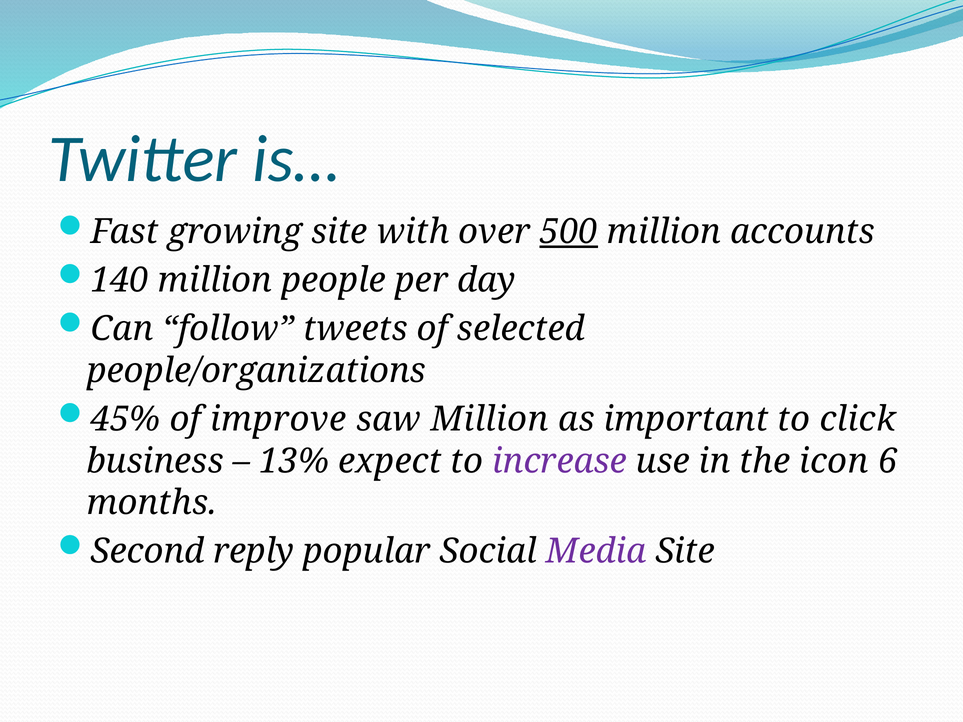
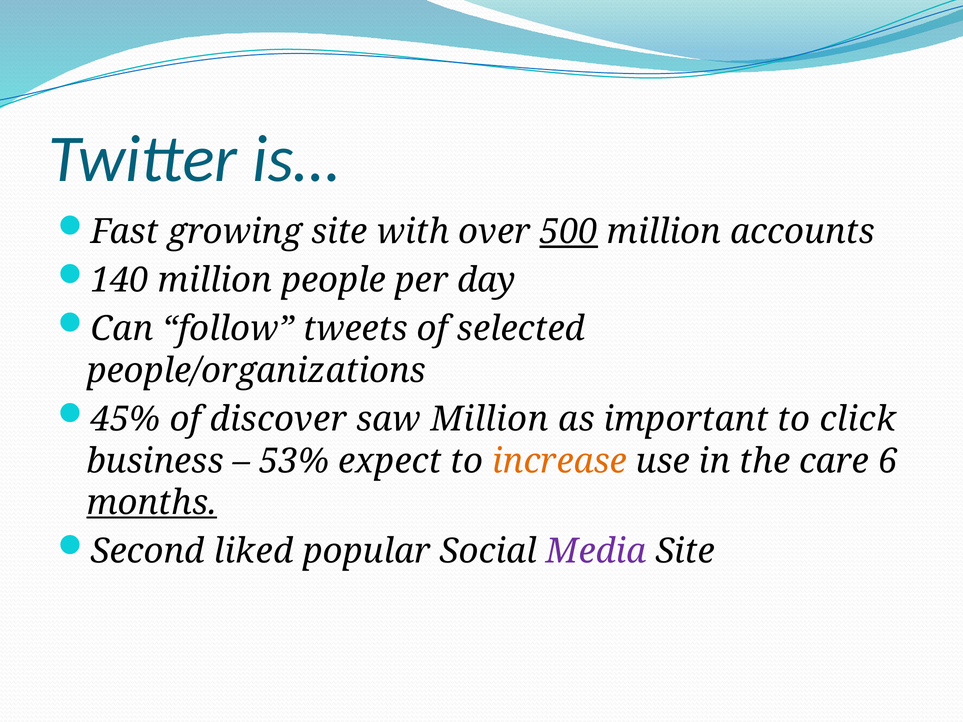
improve: improve -> discover
13%: 13% -> 53%
increase colour: purple -> orange
icon: icon -> care
months underline: none -> present
reply: reply -> liked
